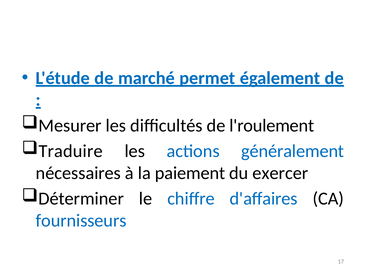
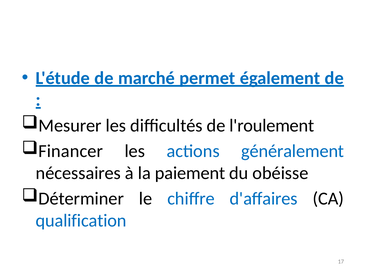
Traduire: Traduire -> Financer
exercer: exercer -> obéisse
fournisseurs: fournisseurs -> qualification
